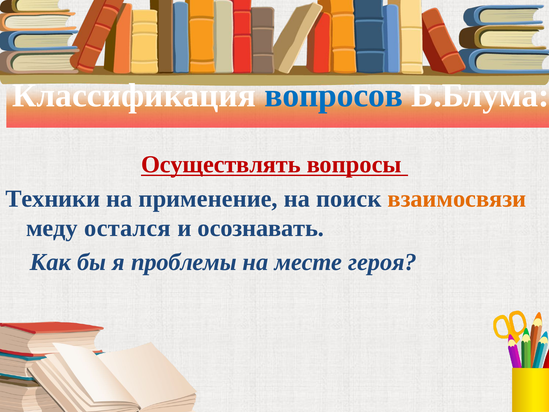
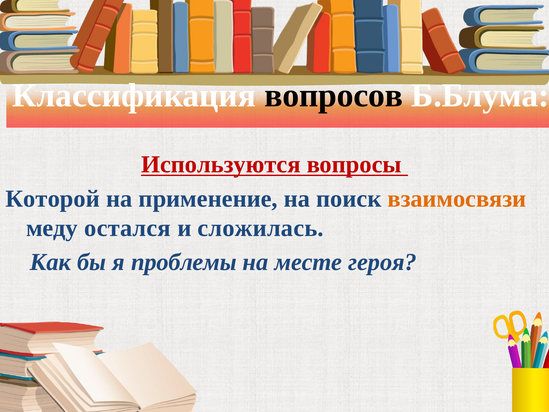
вопросов colour: blue -> black
Осуществлять: Осуществлять -> Используются
Техники: Техники -> Которой
осознавать: осознавать -> сложилась
